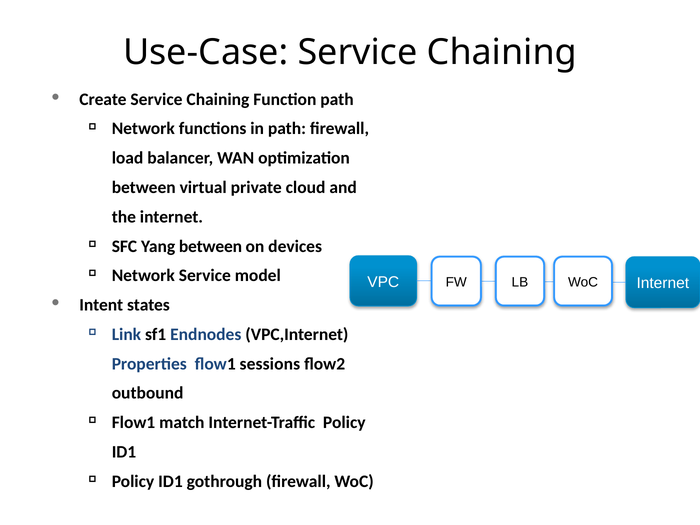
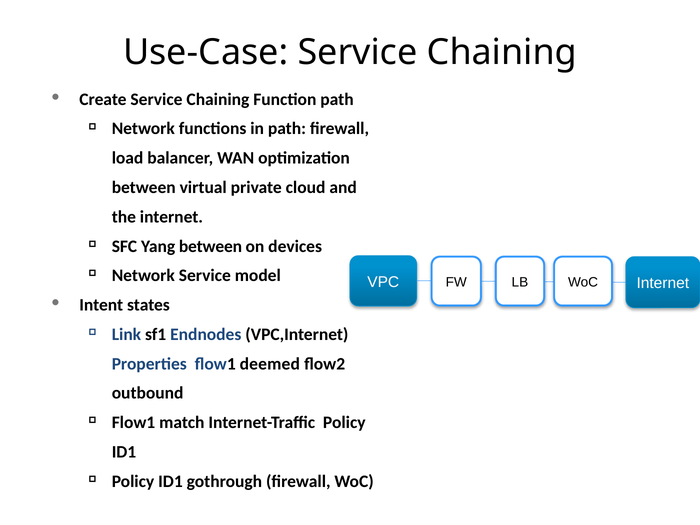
sessions: sessions -> deemed
